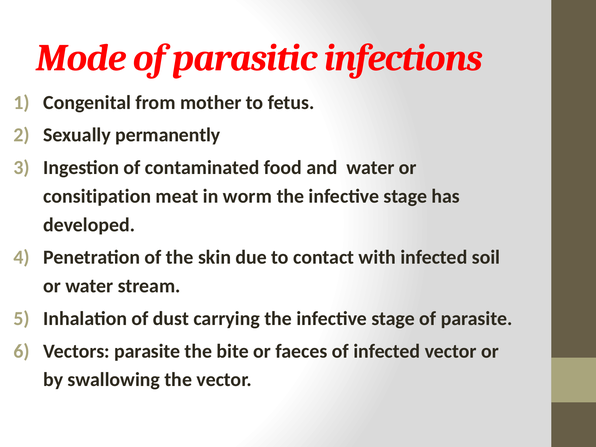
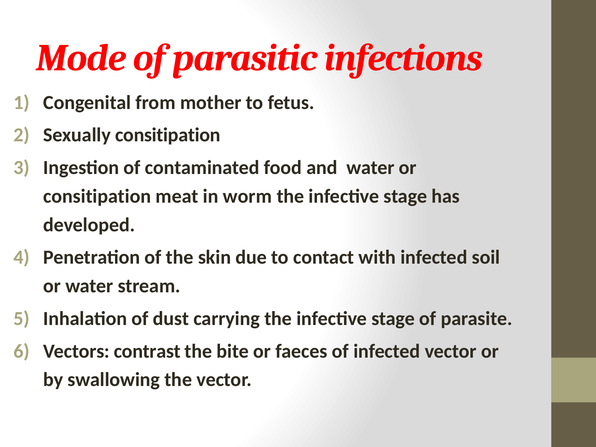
Sexually permanently: permanently -> consitipation
Vectors parasite: parasite -> contrast
